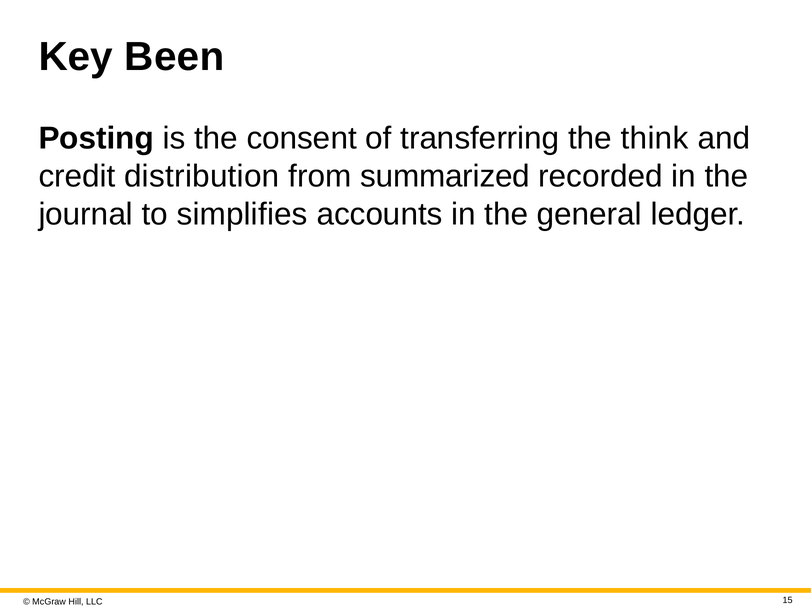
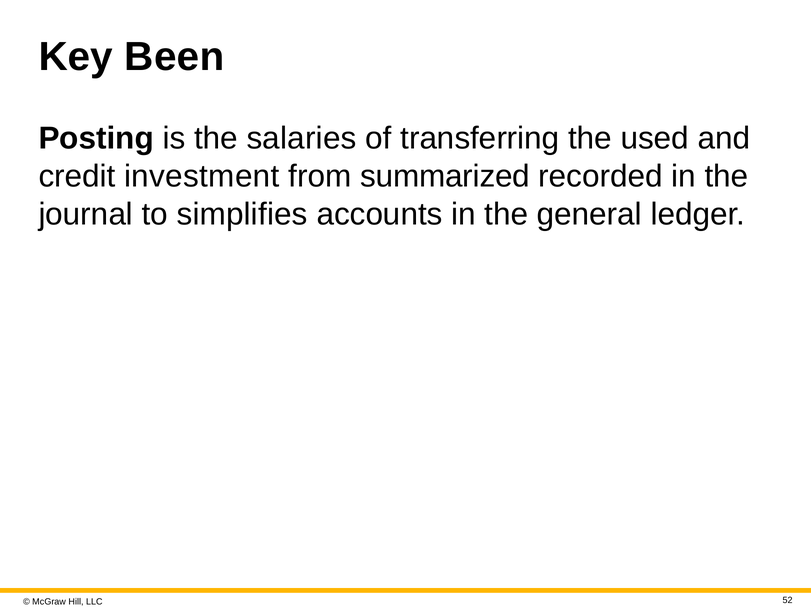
consent: consent -> salaries
think: think -> used
distribution: distribution -> investment
15: 15 -> 52
